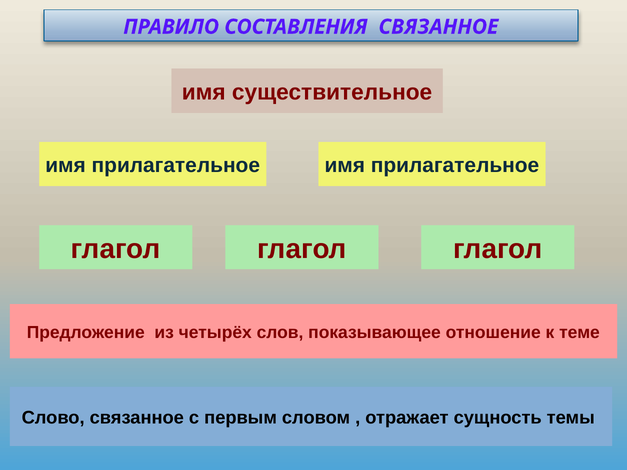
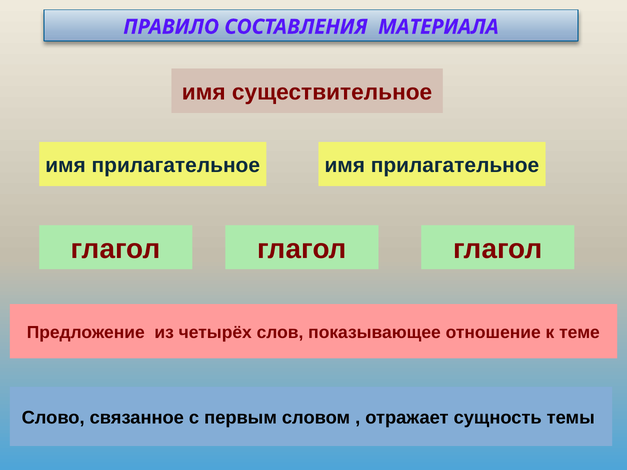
СОСТАВЛЕНИЯ СВЯЗАННОЕ: СВЯЗАННОЕ -> МАТЕРИАЛА
